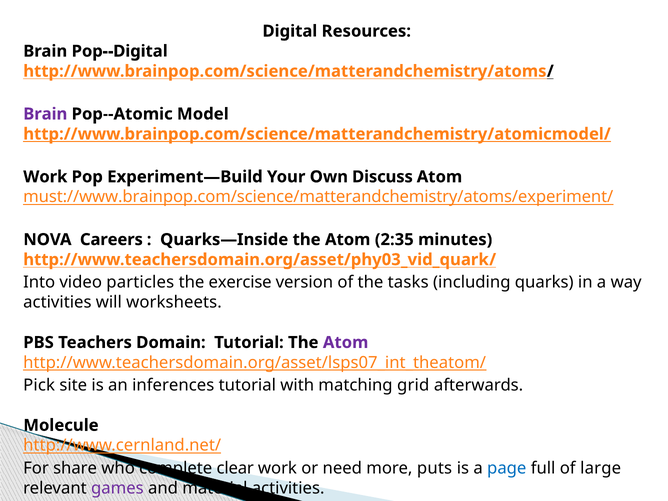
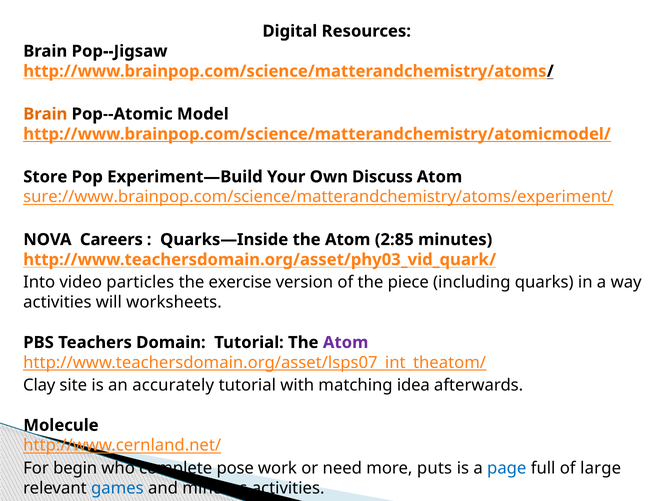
Pop--Digital: Pop--Digital -> Pop--Jigsaw
Brain at (45, 114) colour: purple -> orange
Work at (45, 177): Work -> Store
must://www.brainpop.com/science/matterandchemistry/atoms/experiment/: must://www.brainpop.com/science/matterandchemistry/atoms/experiment/ -> sure://www.brainpop.com/science/matterandchemistry/atoms/experiment/
2:35: 2:35 -> 2:85
tasks: tasks -> piece
Pick: Pick -> Clay
inferences: inferences -> accurately
grid: grid -> idea
share: share -> begin
clear: clear -> pose
games colour: purple -> blue
and material: material -> minutes
